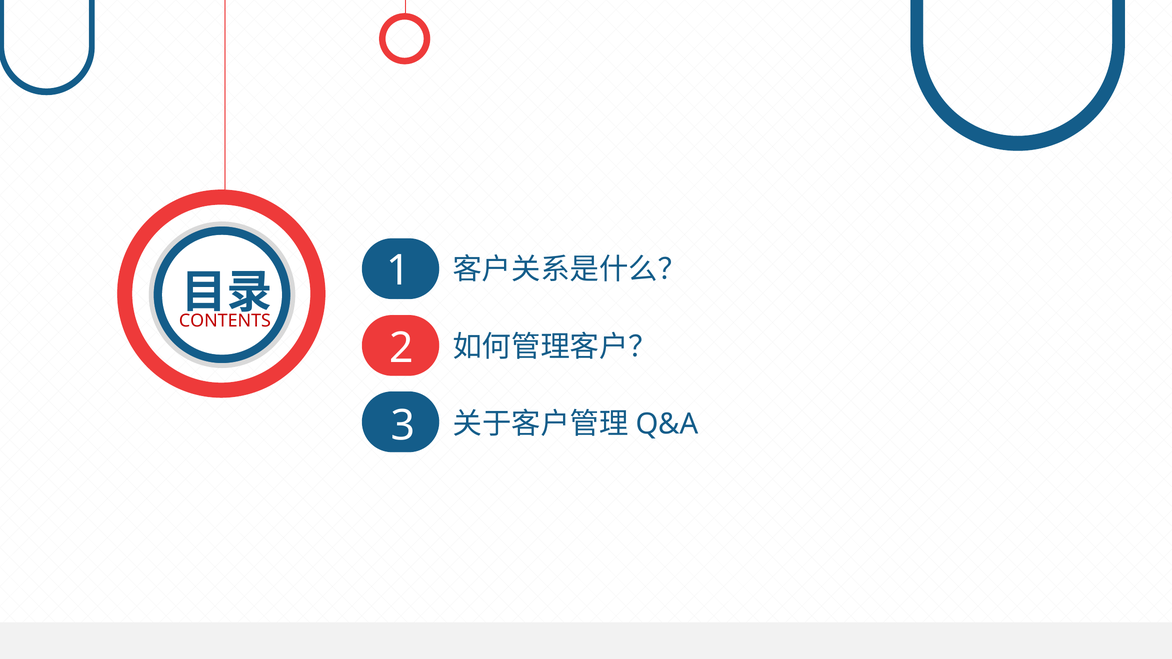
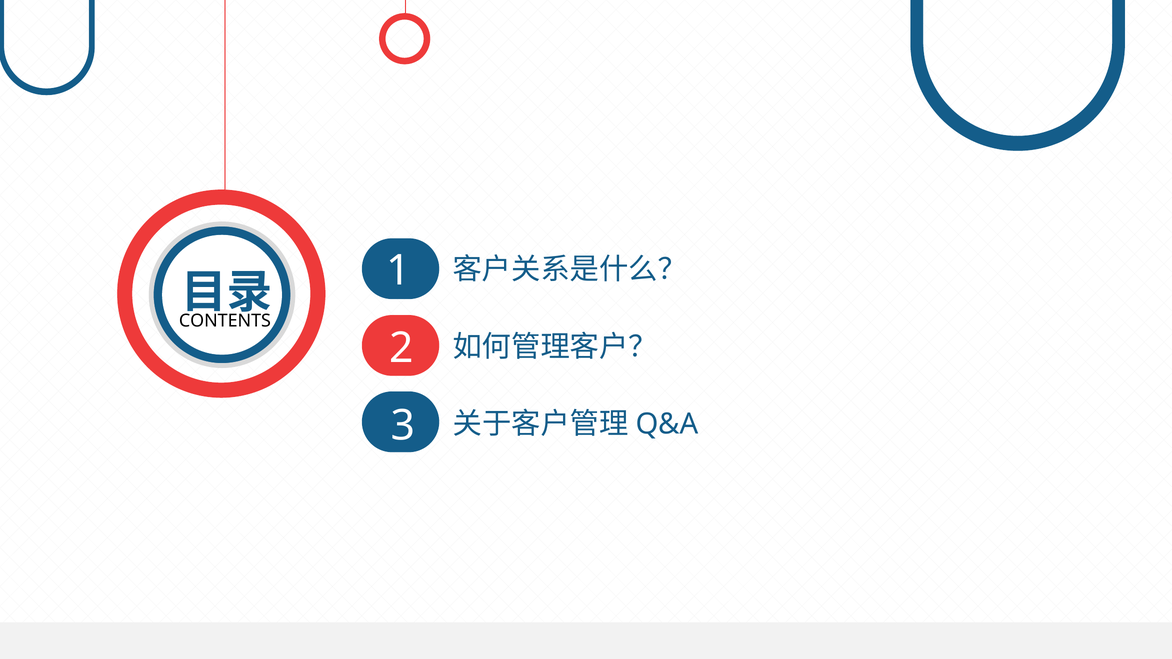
CONTENTS colour: red -> black
